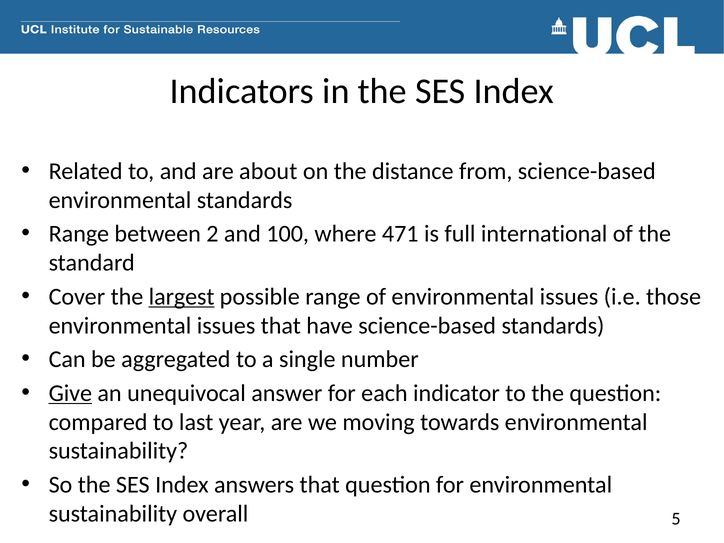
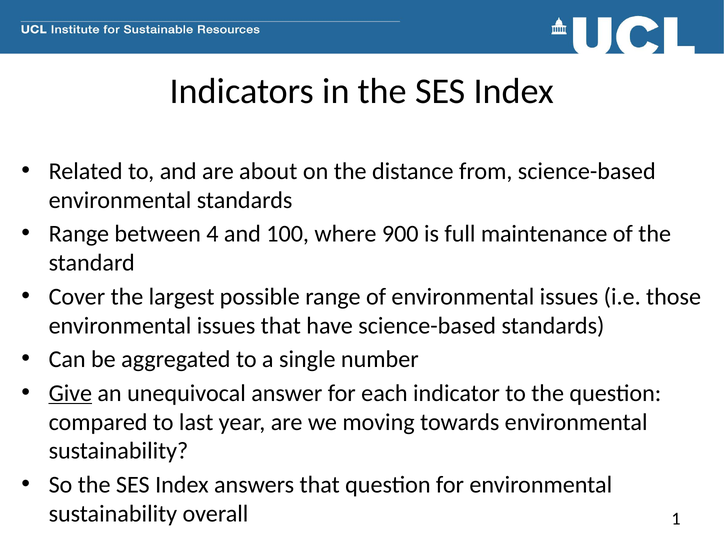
2: 2 -> 4
471: 471 -> 900
international: international -> maintenance
largest underline: present -> none
5: 5 -> 1
